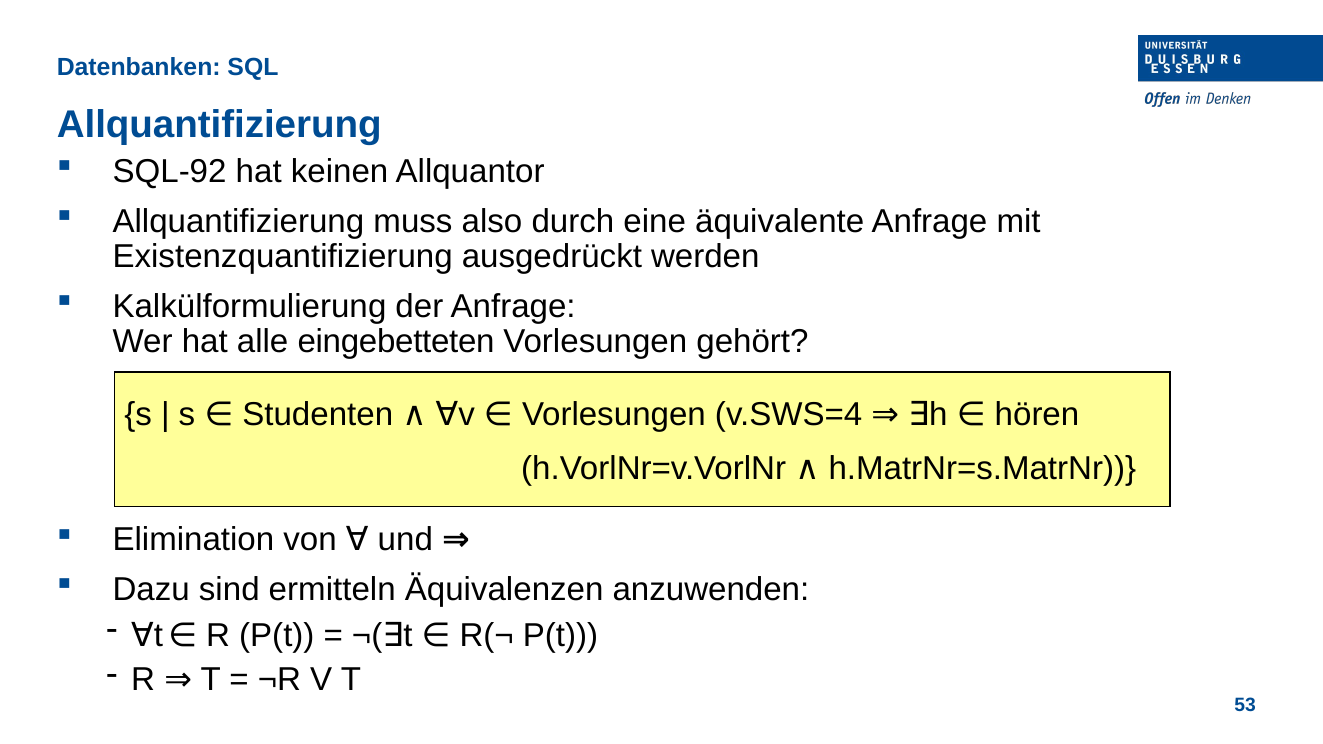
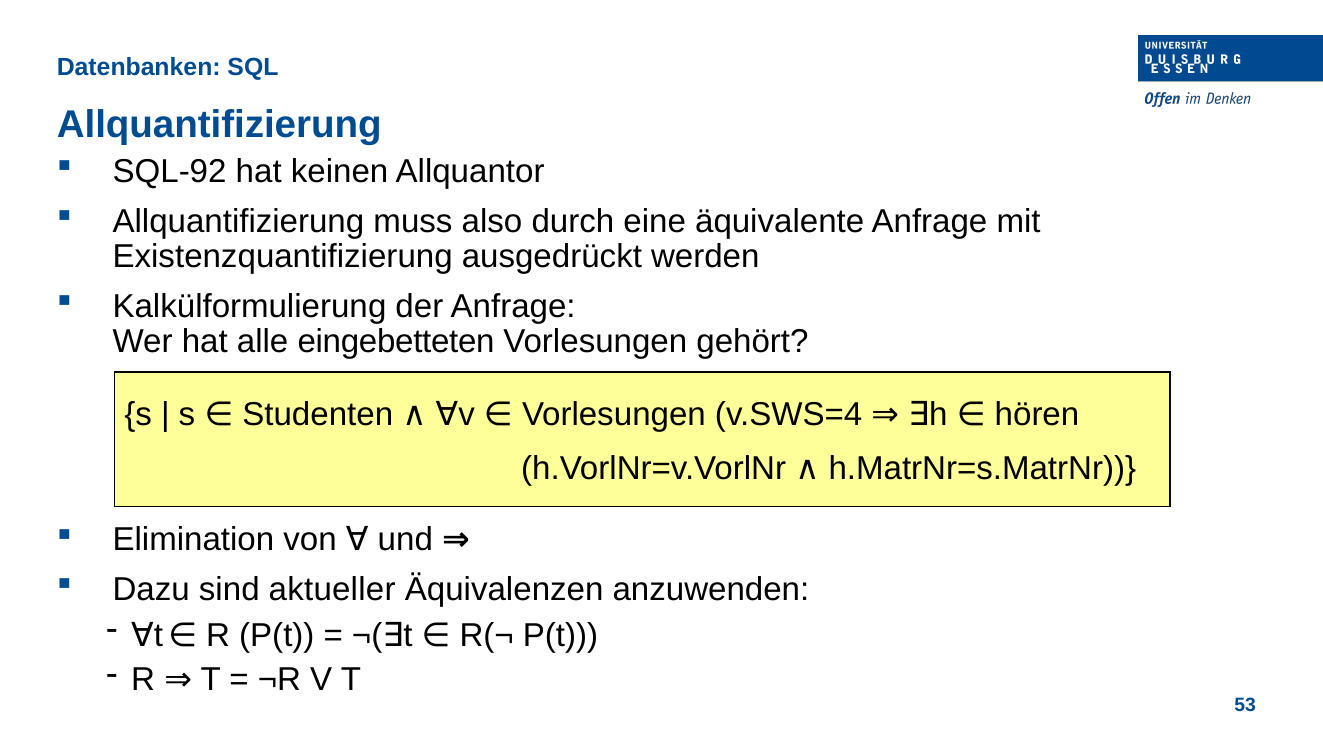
ermitteln: ermitteln -> aktueller
